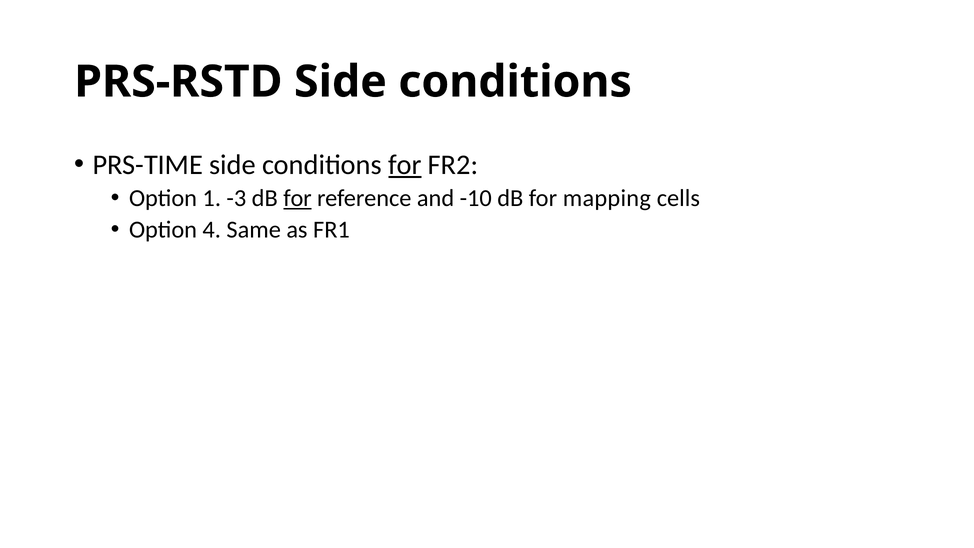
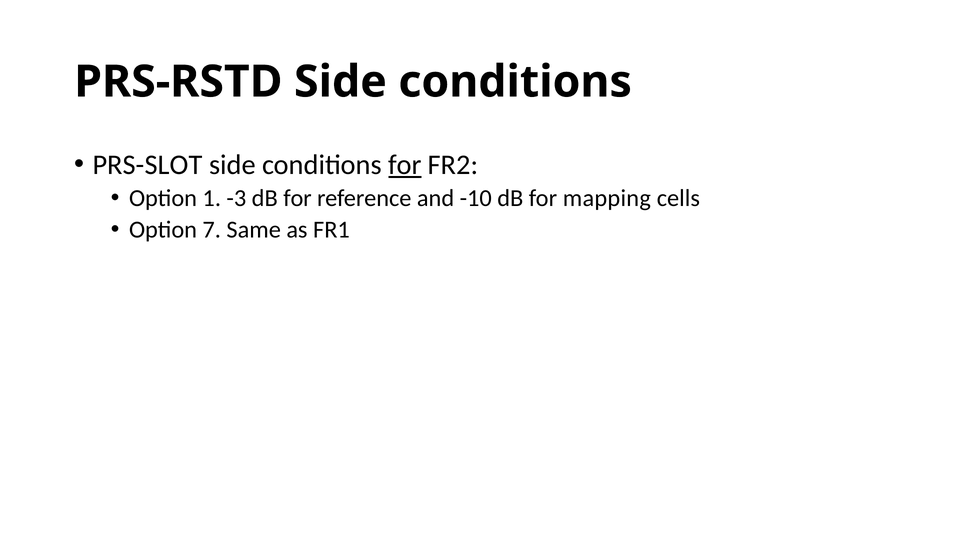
PRS-TIME: PRS-TIME -> PRS-SLOT
for at (297, 198) underline: present -> none
4: 4 -> 7
